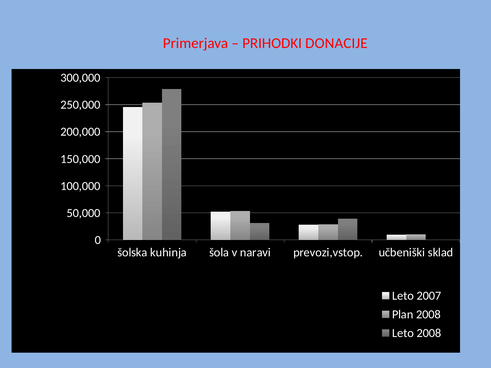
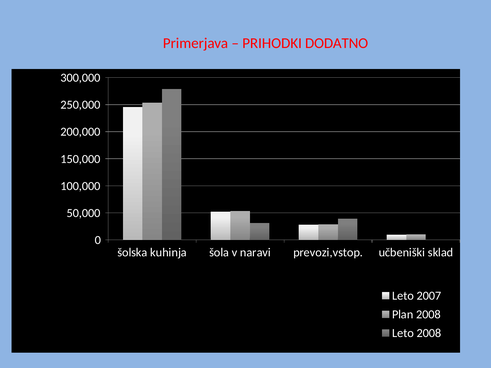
DONACIJE: DONACIJE -> DODATNO
